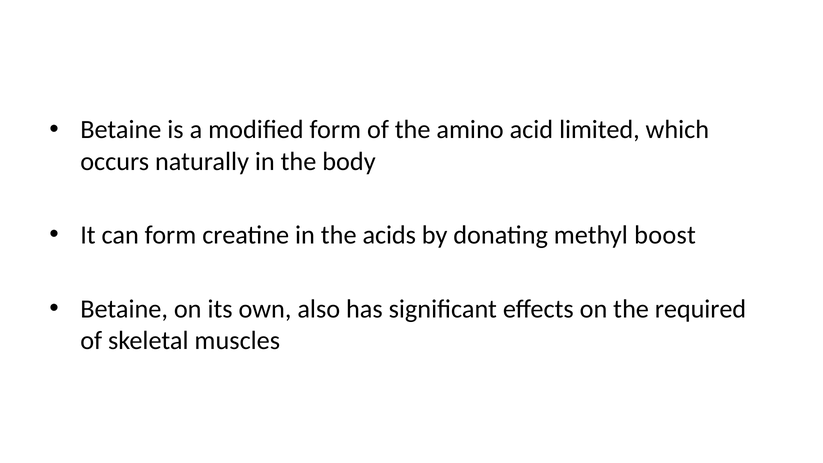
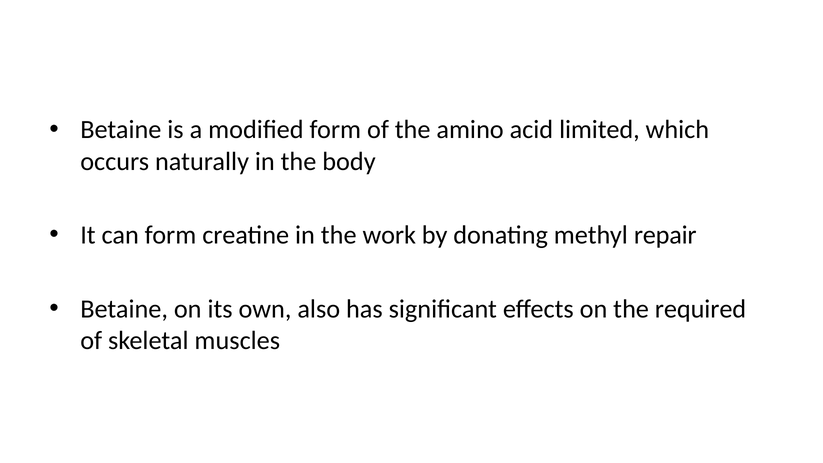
acids: acids -> work
boost: boost -> repair
